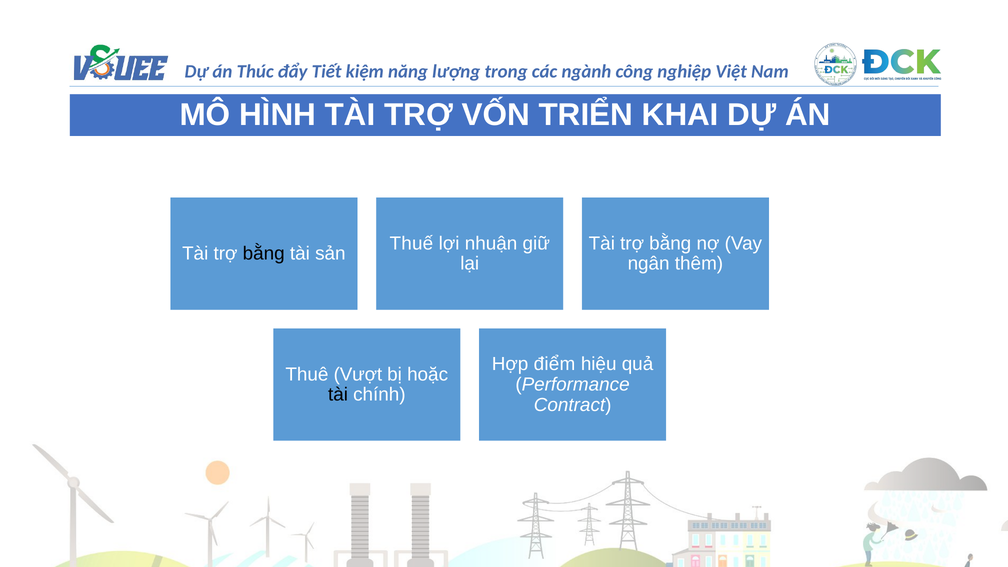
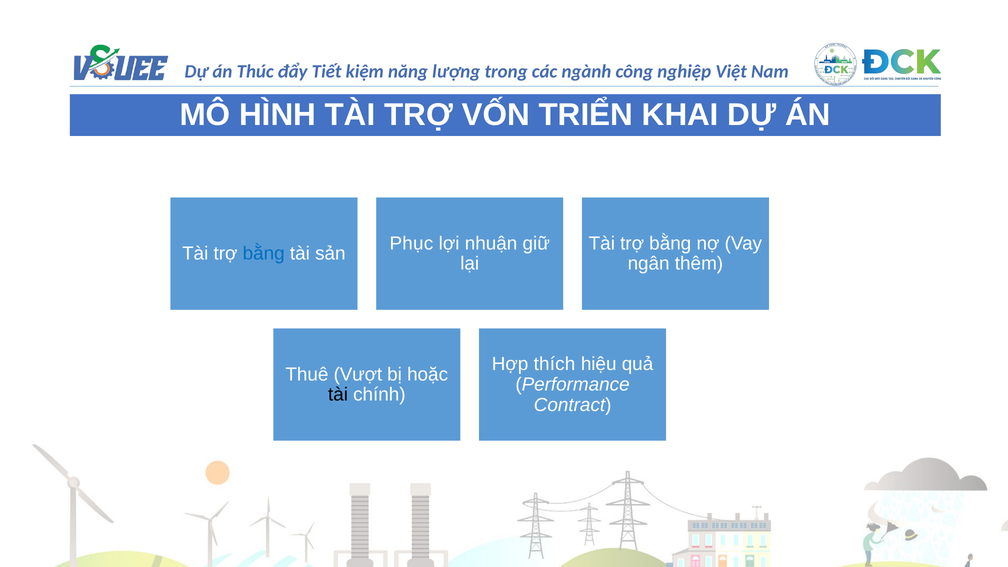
Thuế: Thuế -> Phục
bằng at (264, 254) colour: black -> blue
điểm: điểm -> thích
